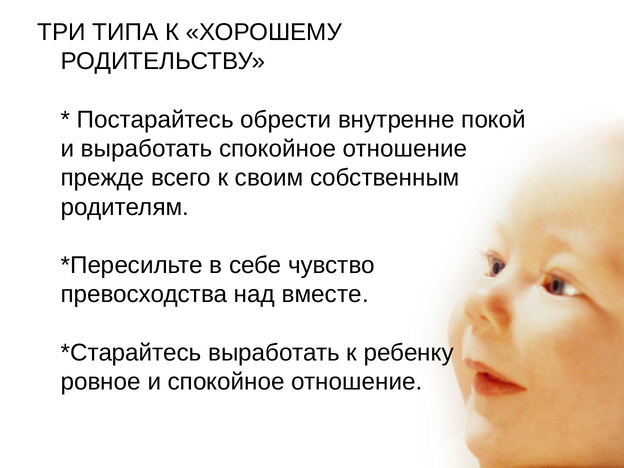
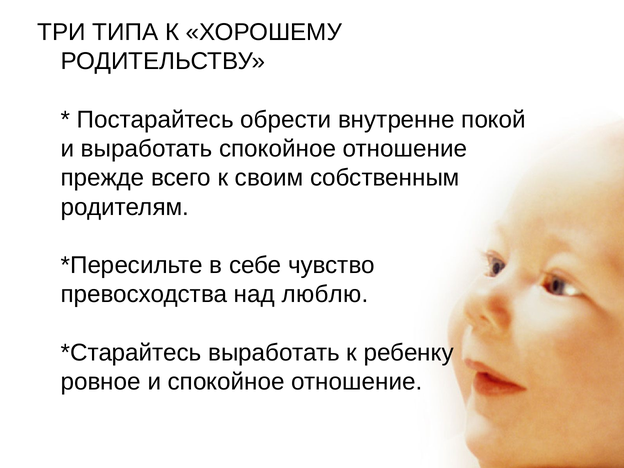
вместе: вместе -> люблю
